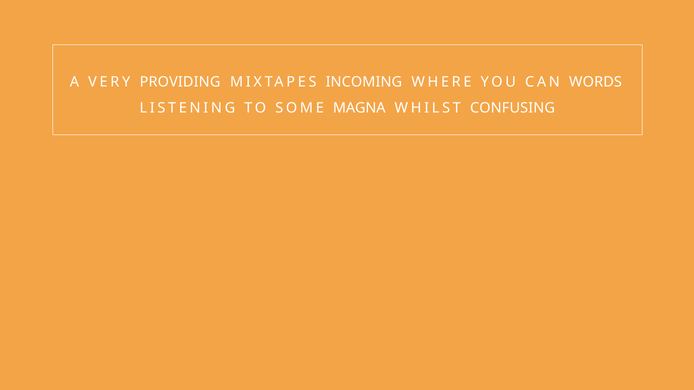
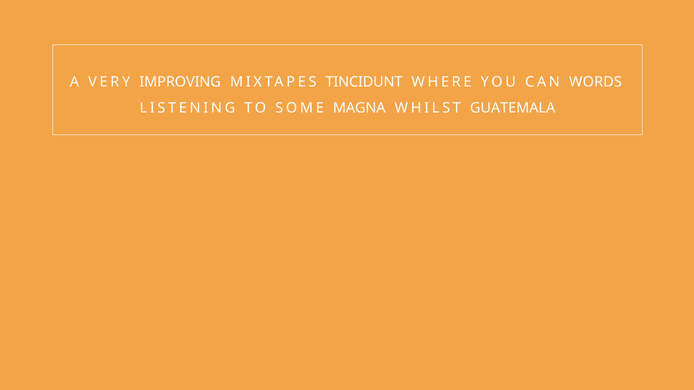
PROVIDING: PROVIDING -> IMPROVING
INCOMING: INCOMING -> TINCIDUNT
CONFUSING: CONFUSING -> GUATEMALA
